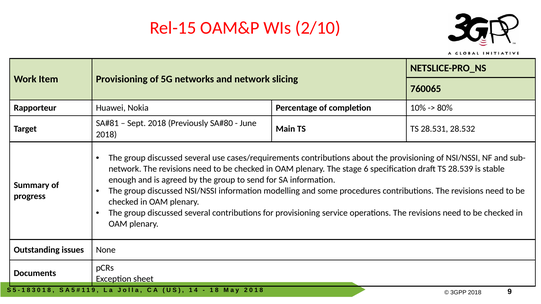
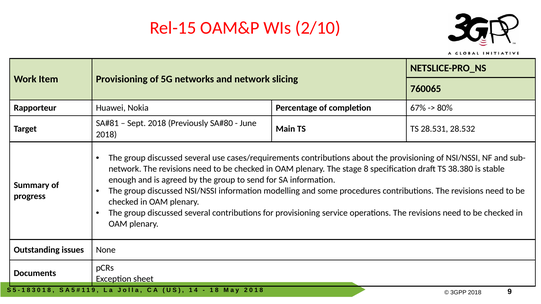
10%: 10% -> 67%
stage 6: 6 -> 8
28.539: 28.539 -> 38.380
